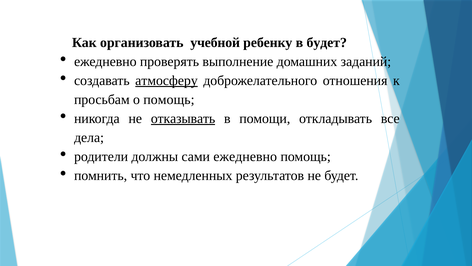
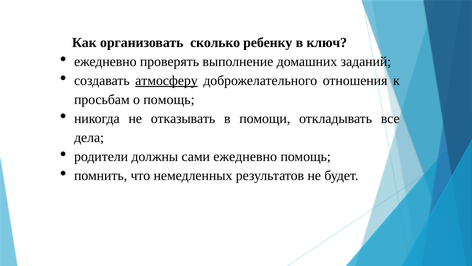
учебной: учебной -> сколько
в будет: будет -> ключ
отказывать underline: present -> none
